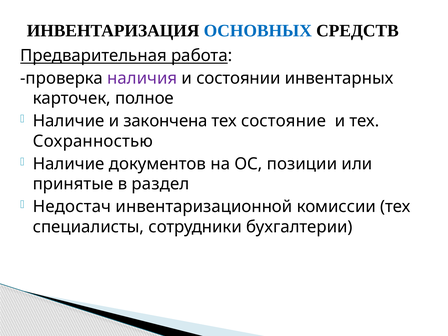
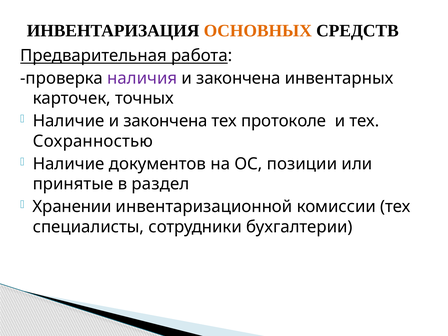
ОСНОВНЫХ colour: blue -> orange
состоянии at (238, 78): состоянии -> закончена
полное: полное -> точных
состояние: состояние -> протоколе
Недостач: Недостач -> Хранении
